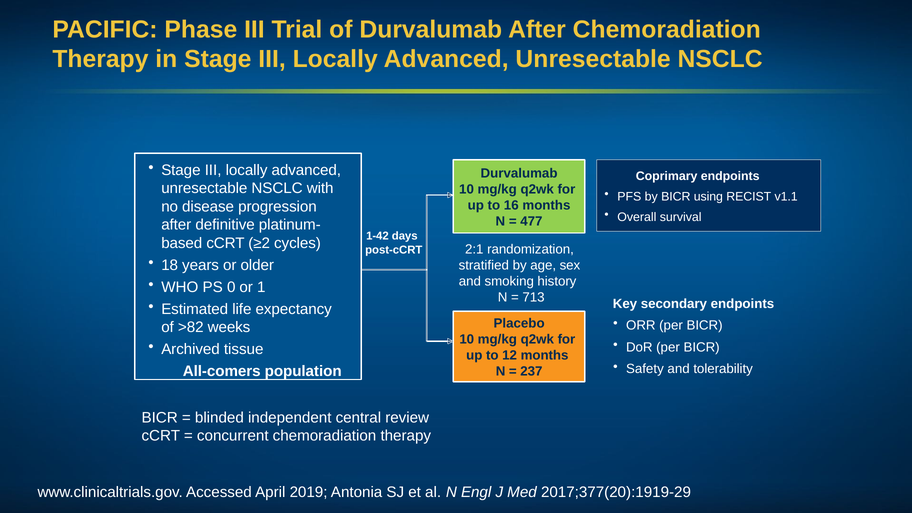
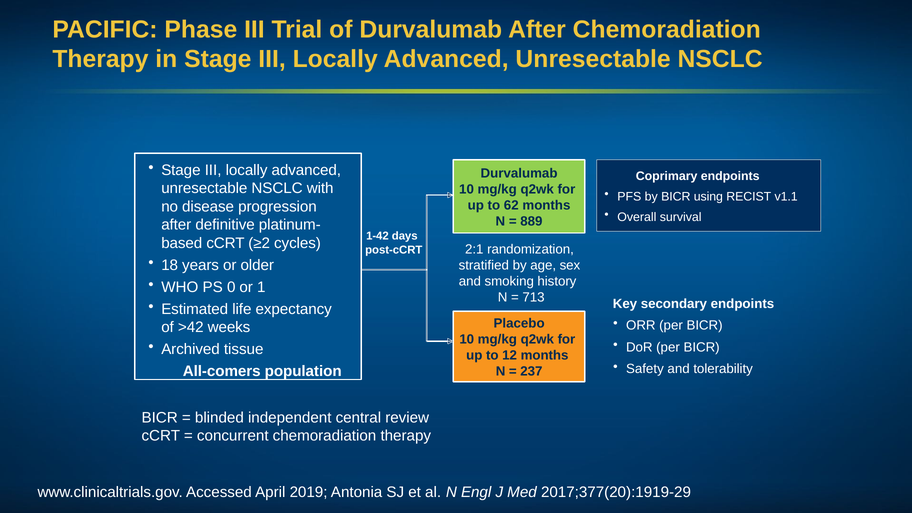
16: 16 -> 62
477: 477 -> 889
>82: >82 -> >42
